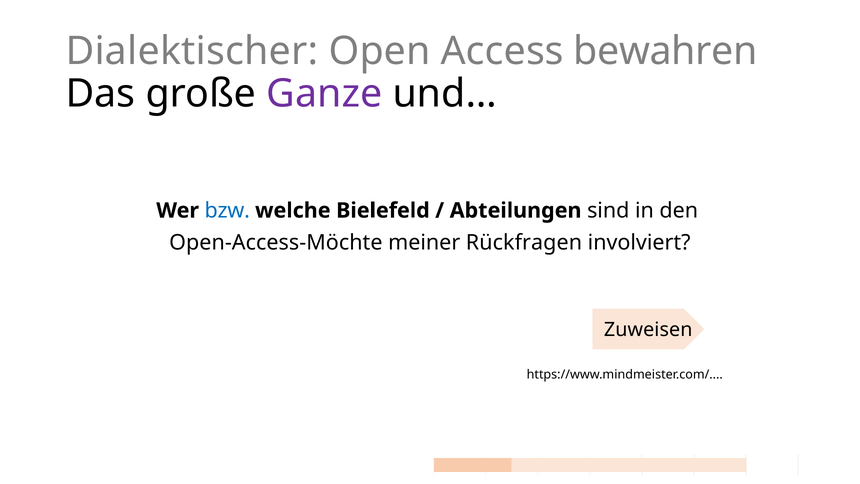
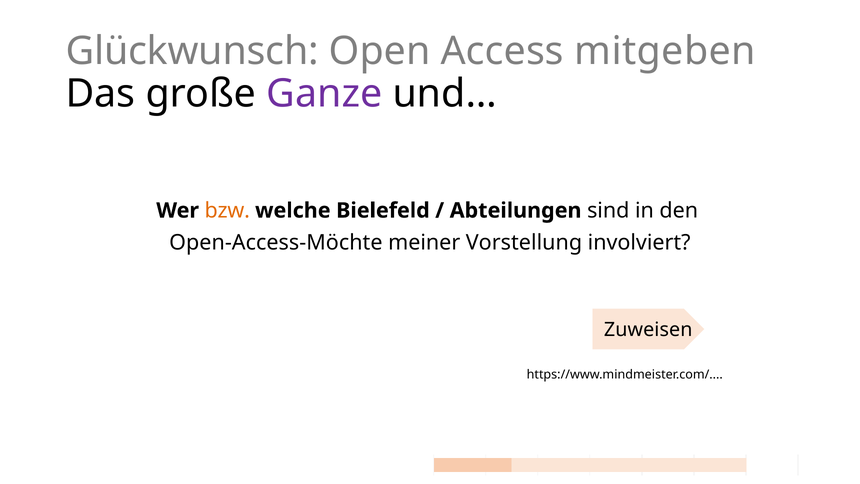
Dialektischer: Dialektischer -> Glückwunsch
bewahren: bewahren -> mitgeben
bzw colour: blue -> orange
Rückfragen: Rückfragen -> Vorstellung
